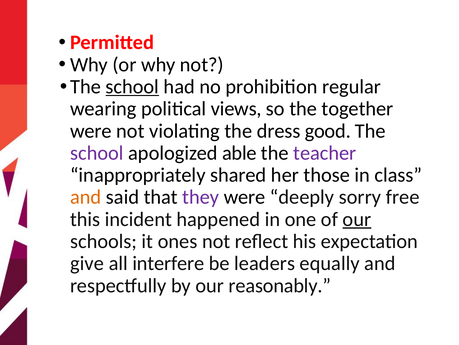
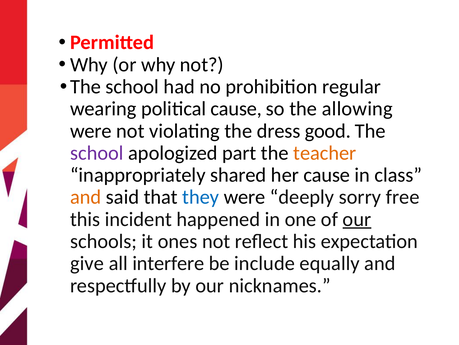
school at (132, 87) underline: present -> none
political views: views -> cause
together: together -> allowing
able: able -> part
teacher colour: purple -> orange
her those: those -> cause
they colour: purple -> blue
leaders: leaders -> include
reasonably: reasonably -> nicknames
